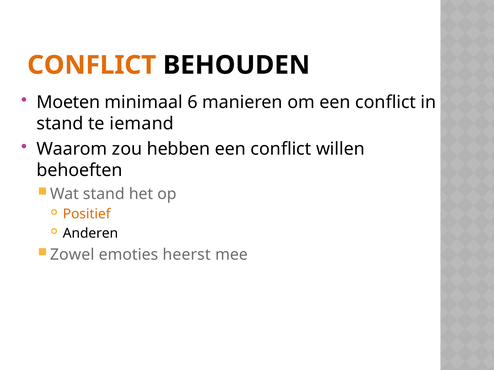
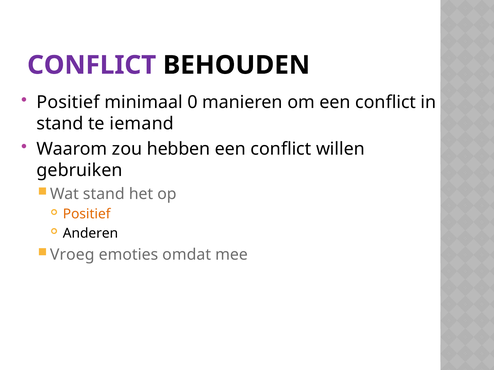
CONFLICT at (92, 65) colour: orange -> purple
Moeten at (68, 102): Moeten -> Positief
6: 6 -> 0
behoeften: behoeften -> gebruiken
Zowel: Zowel -> Vroeg
heerst: heerst -> omdat
